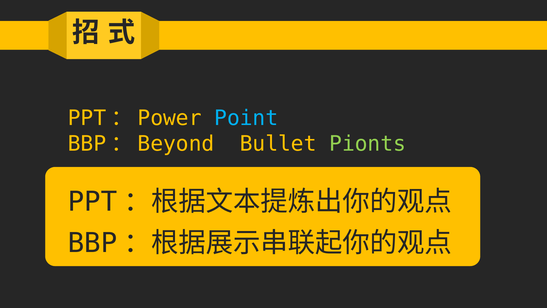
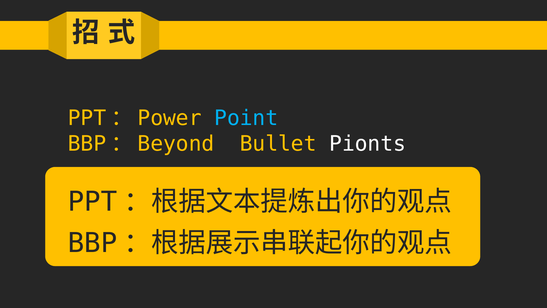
Pionts colour: light green -> white
